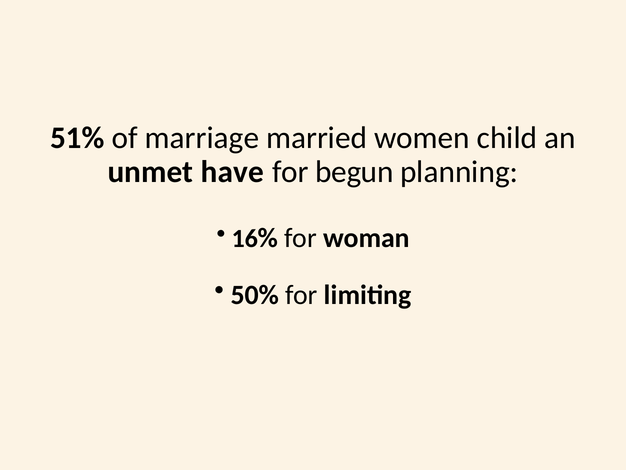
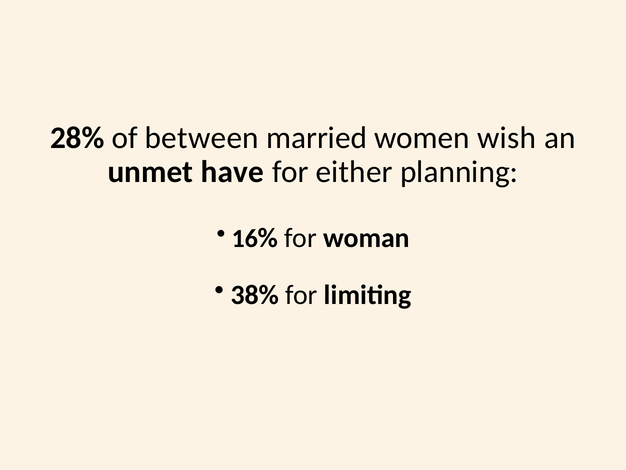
51%: 51% -> 28%
marriage: marriage -> between
child: child -> wish
begun: begun -> either
50%: 50% -> 38%
